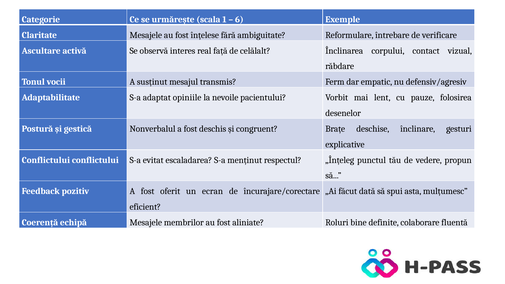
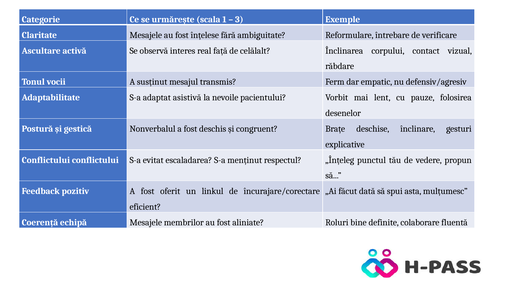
6: 6 -> 3
opiniile: opiniile -> asistivă
ecran: ecran -> linkul
